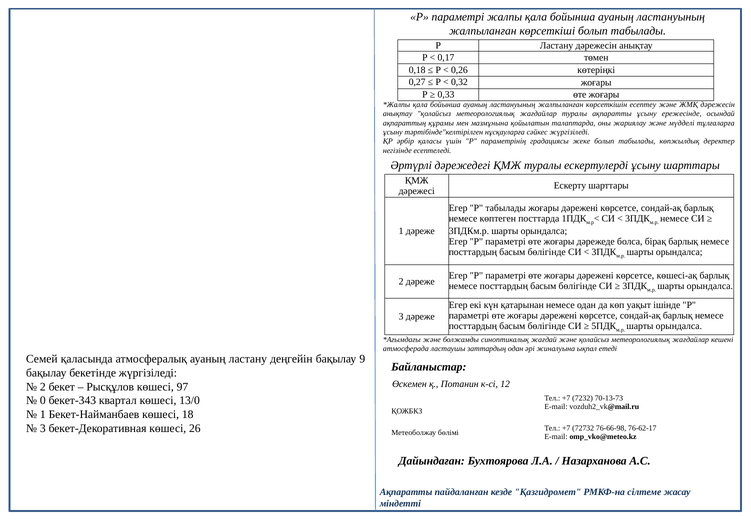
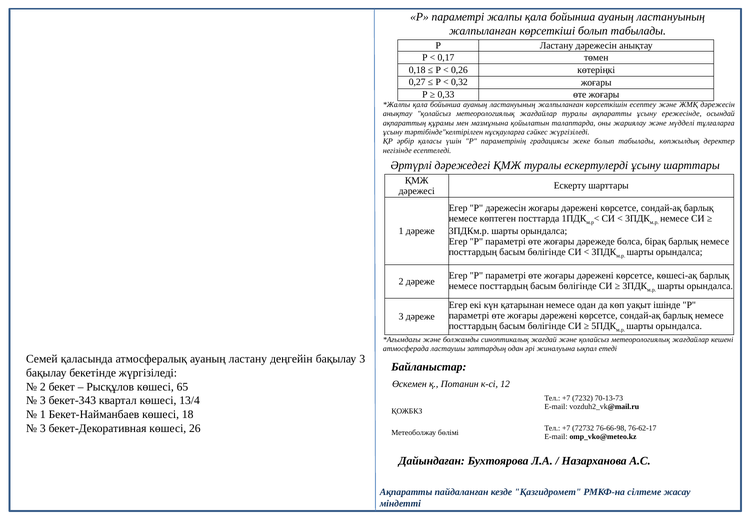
Р табылады: табылады -> дәрежесін
бақылау 9: 9 -> 3
97: 97 -> 65
0 at (43, 400): 0 -> 3
13/0: 13/0 -> 13/4
